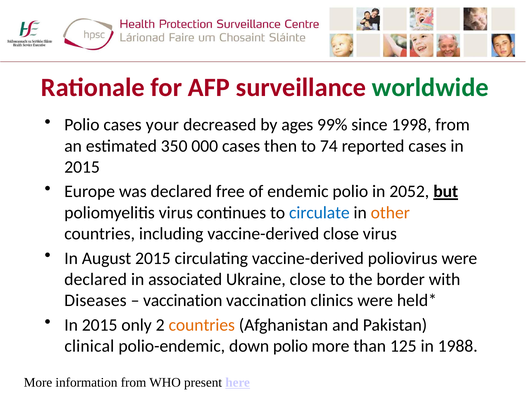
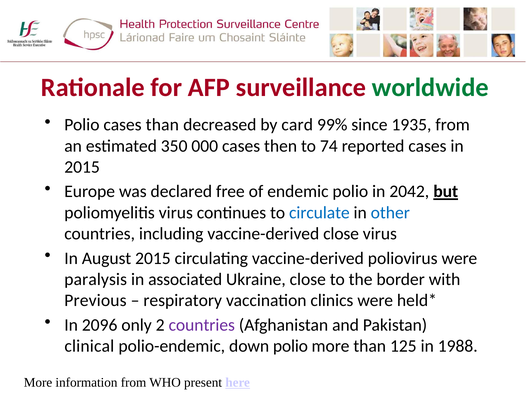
cases your: your -> than
ages: ages -> card
1998: 1998 -> 1935
2052: 2052 -> 2042
other colour: orange -> blue
declared at (96, 279): declared -> paralysis
Diseases: Diseases -> Previous
vaccination at (183, 300): vaccination -> respiratory
2015 at (100, 325): 2015 -> 2096
countries at (202, 325) colour: orange -> purple
